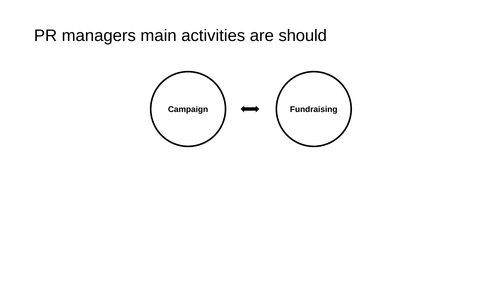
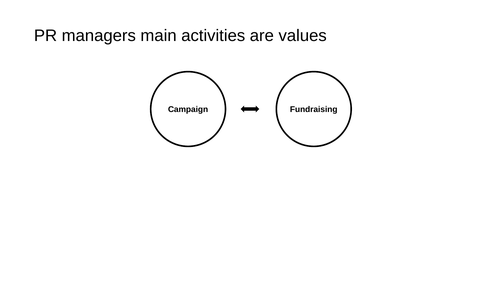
should: should -> values
